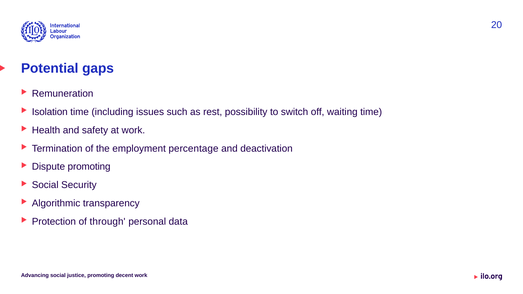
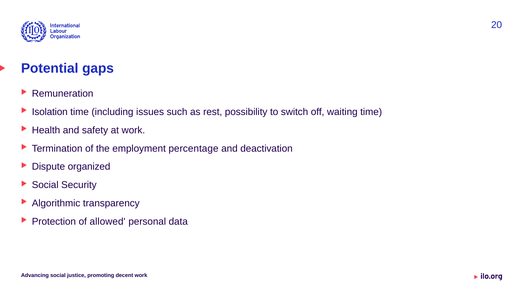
Dispute promoting: promoting -> organized
through: through -> allowed
